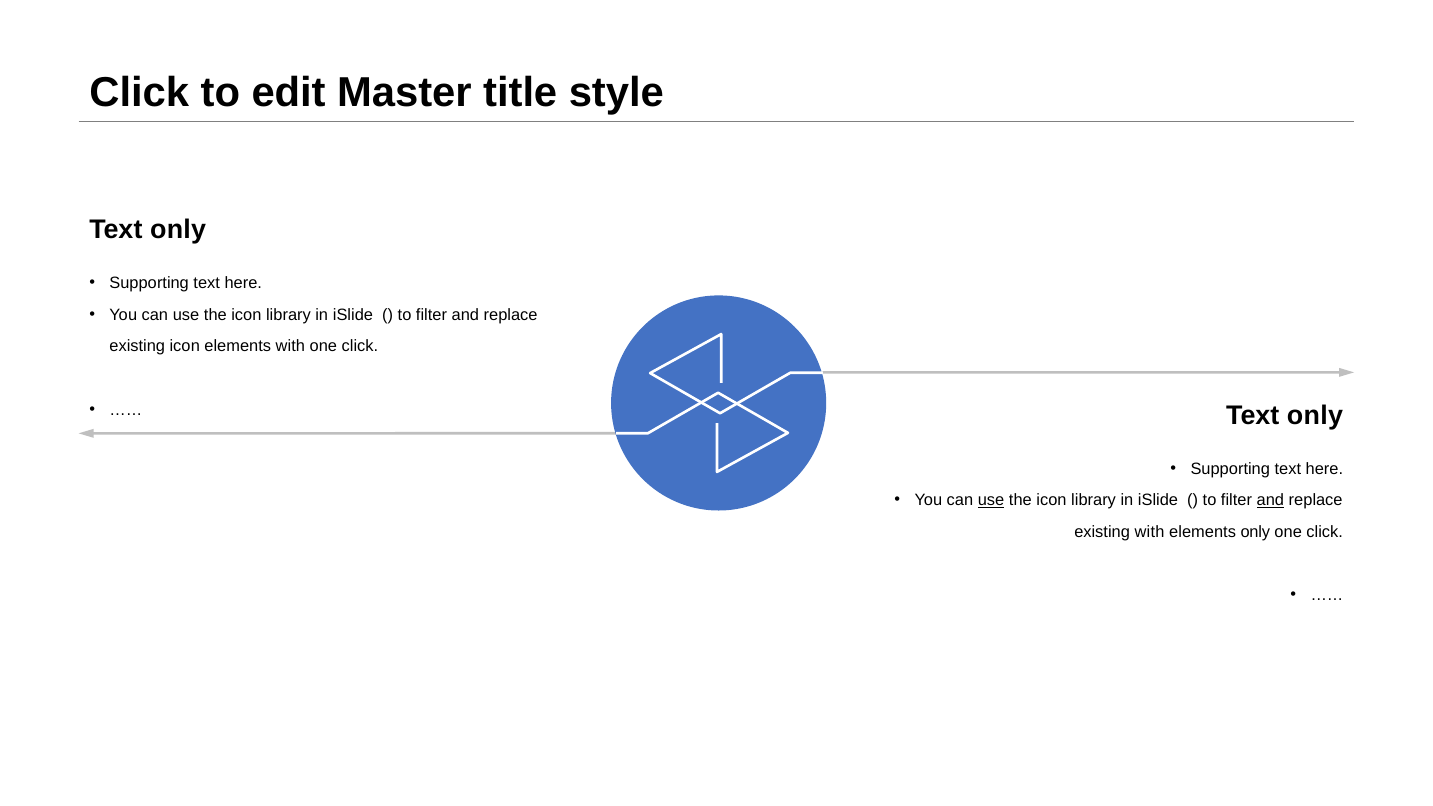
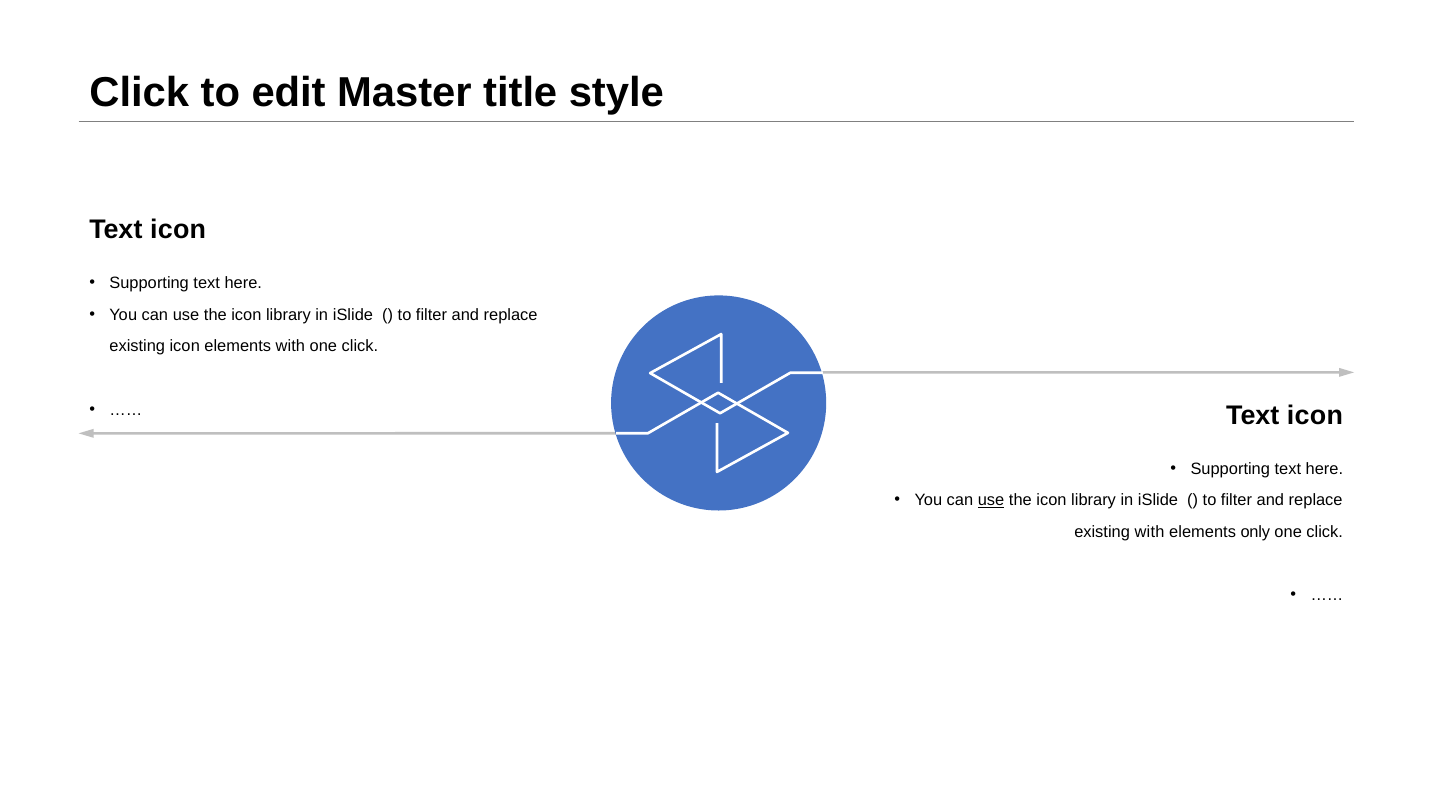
only at (178, 230): only -> icon
only at (1315, 415): only -> icon
and at (1270, 500) underline: present -> none
